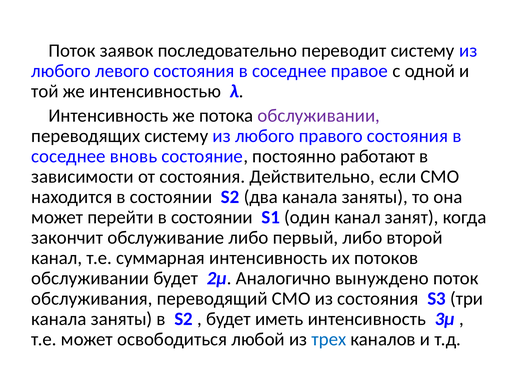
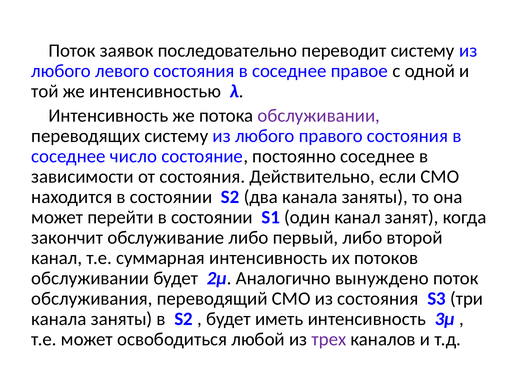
вновь: вновь -> число
постоянно работают: работают -> соседнее
трех colour: blue -> purple
